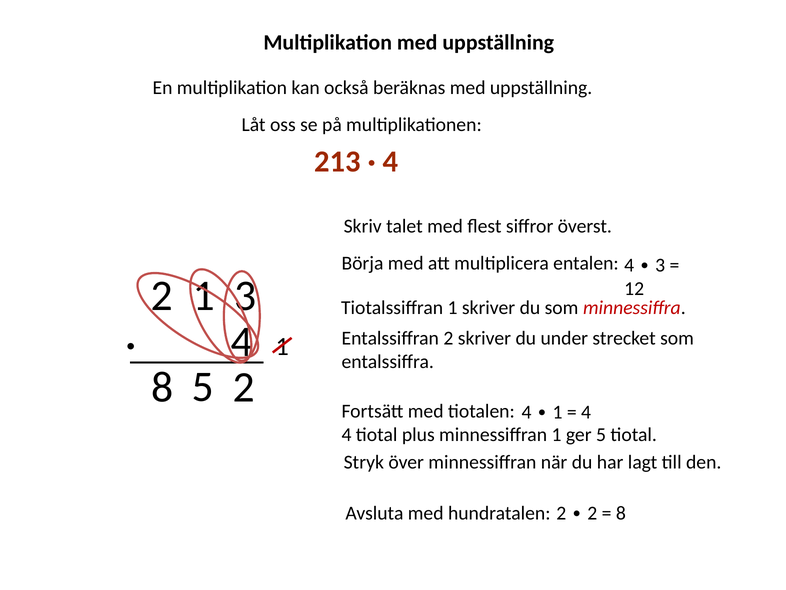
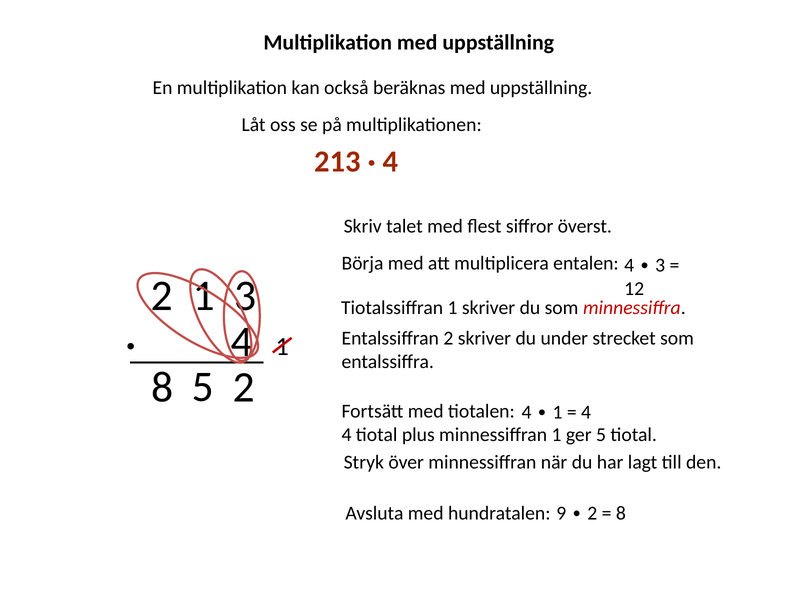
hundratalen 2: 2 -> 9
